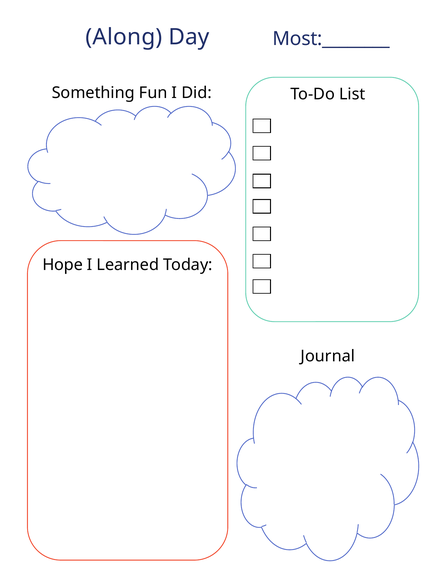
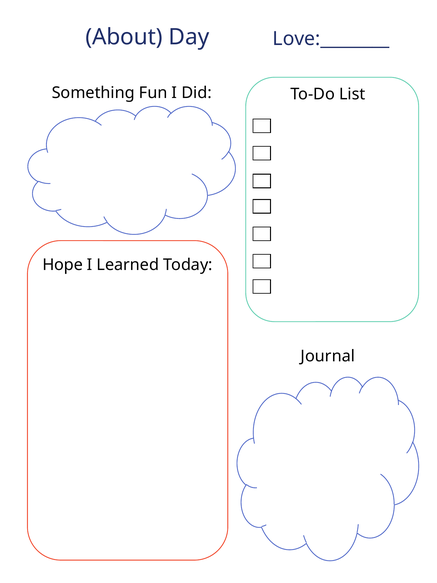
Along: Along -> About
Most:________: Most:________ -> Love:________
